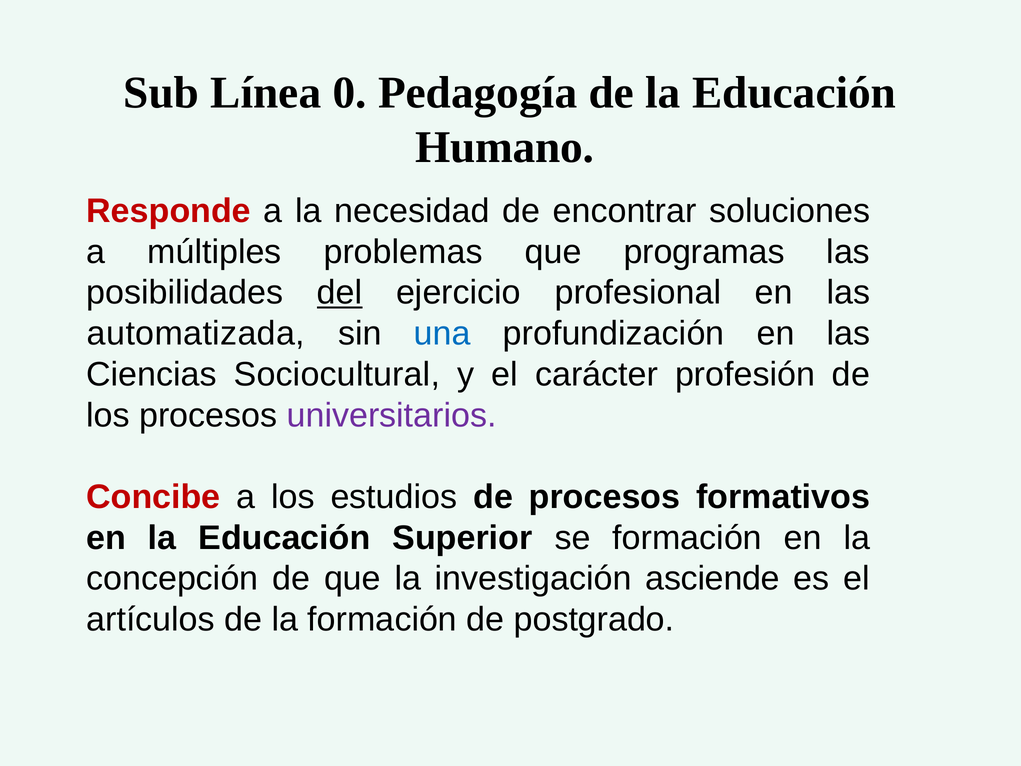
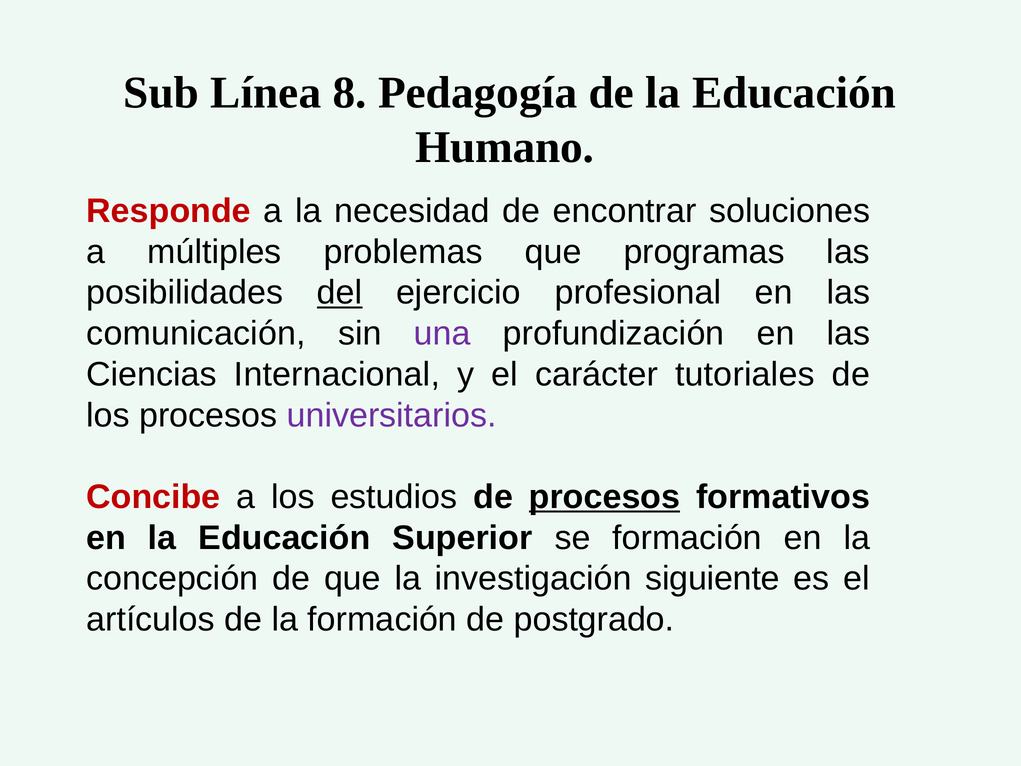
0: 0 -> 8
automatizada: automatizada -> comunicación
una colour: blue -> purple
Sociocultural: Sociocultural -> Internacional
profesión: profesión -> tutoriales
procesos at (605, 497) underline: none -> present
asciende: asciende -> siguiente
